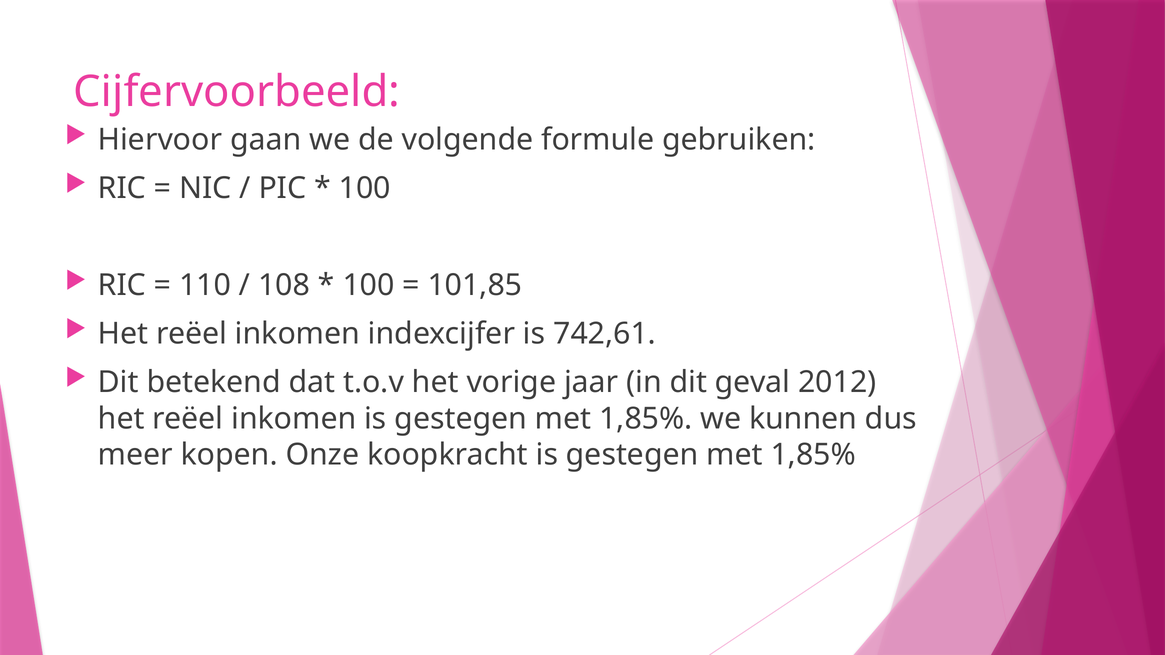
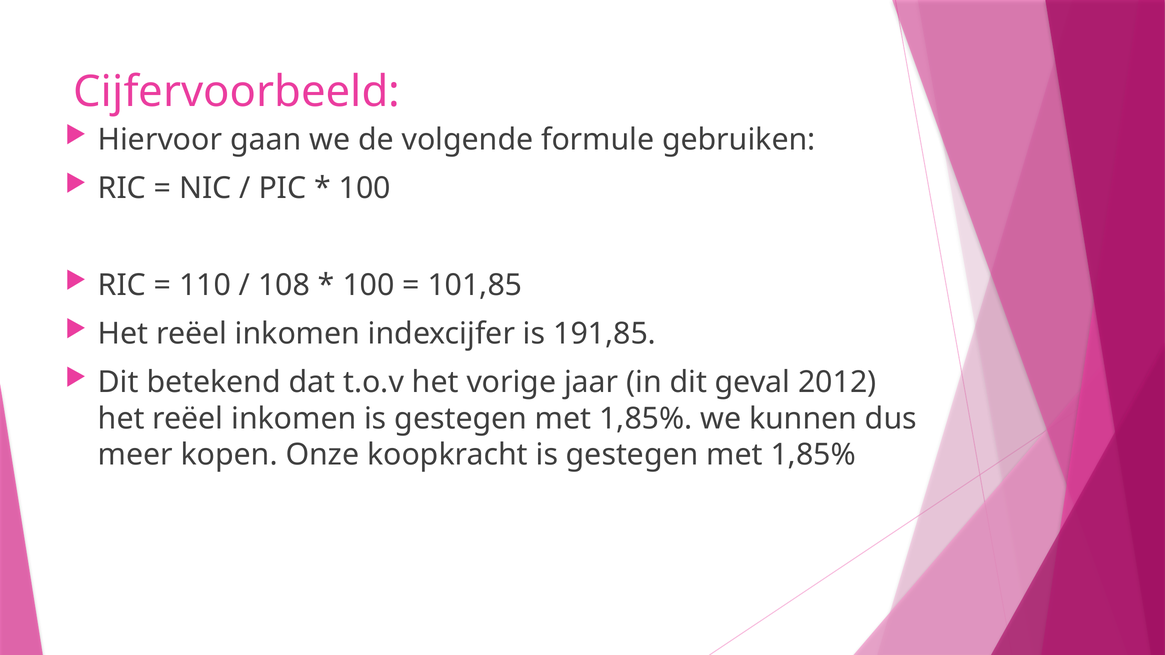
742,61: 742,61 -> 191,85
